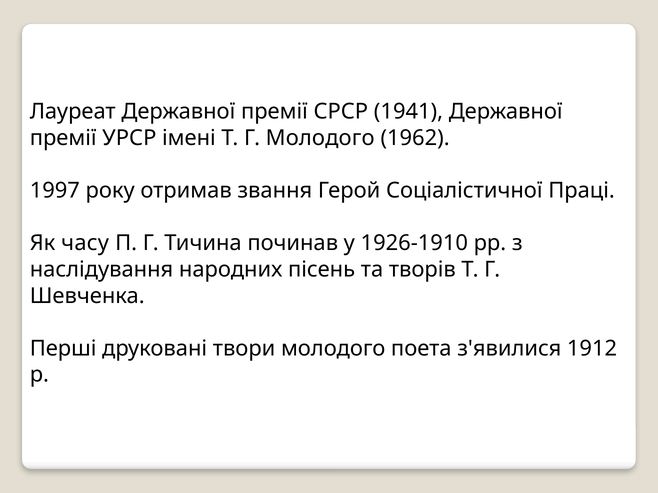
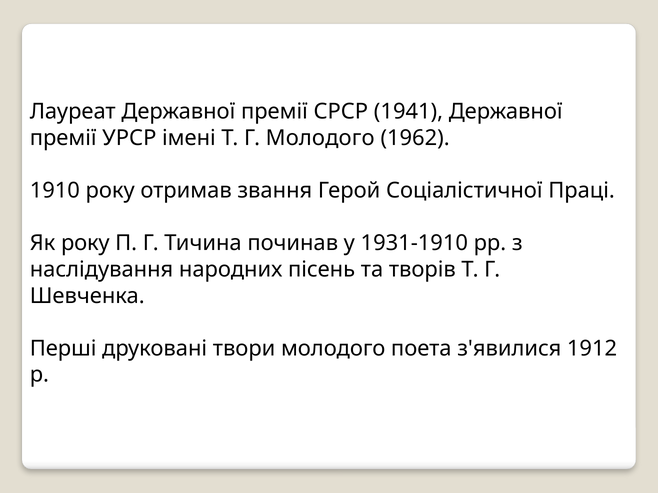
1997: 1997 -> 1910
Як часу: часу -> року
1926-1910: 1926-1910 -> 1931-1910
